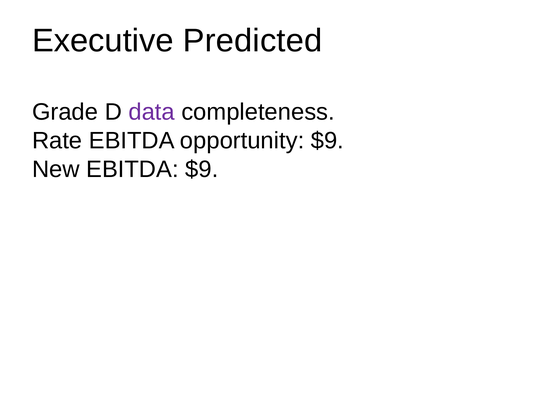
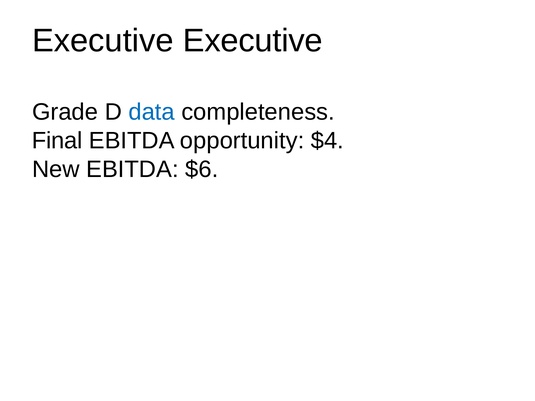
Executive Predicted: Predicted -> Executive
data colour: purple -> blue
Rate: Rate -> Final
opportunity $9: $9 -> $4
EBITDA $9: $9 -> $6
